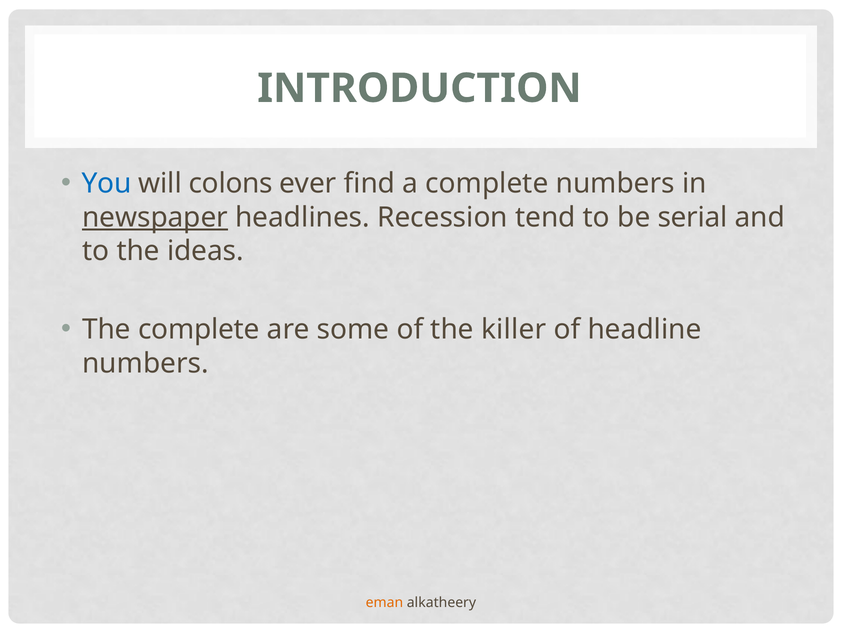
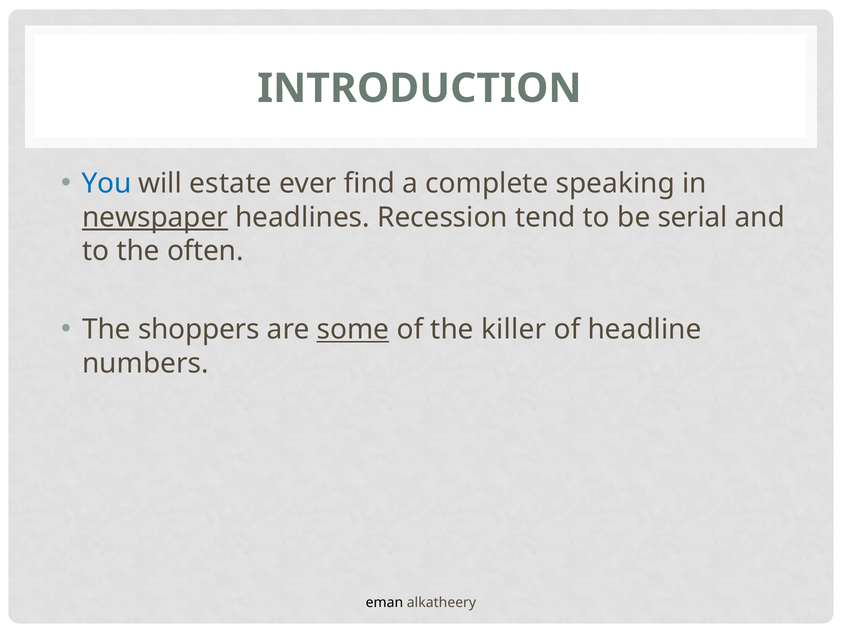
colons: colons -> estate
complete numbers: numbers -> speaking
ideas: ideas -> often
The complete: complete -> shoppers
some underline: none -> present
eman colour: orange -> black
